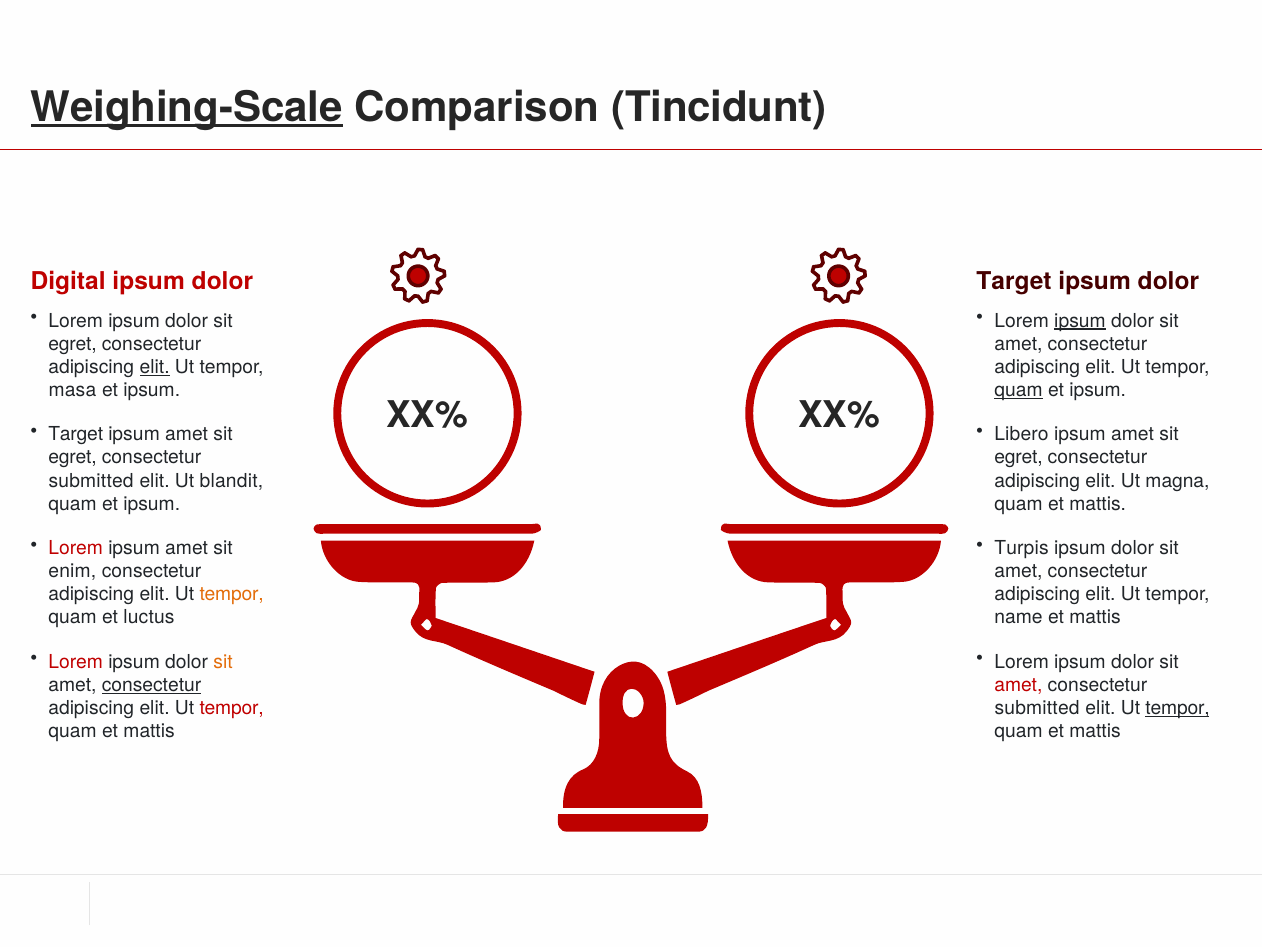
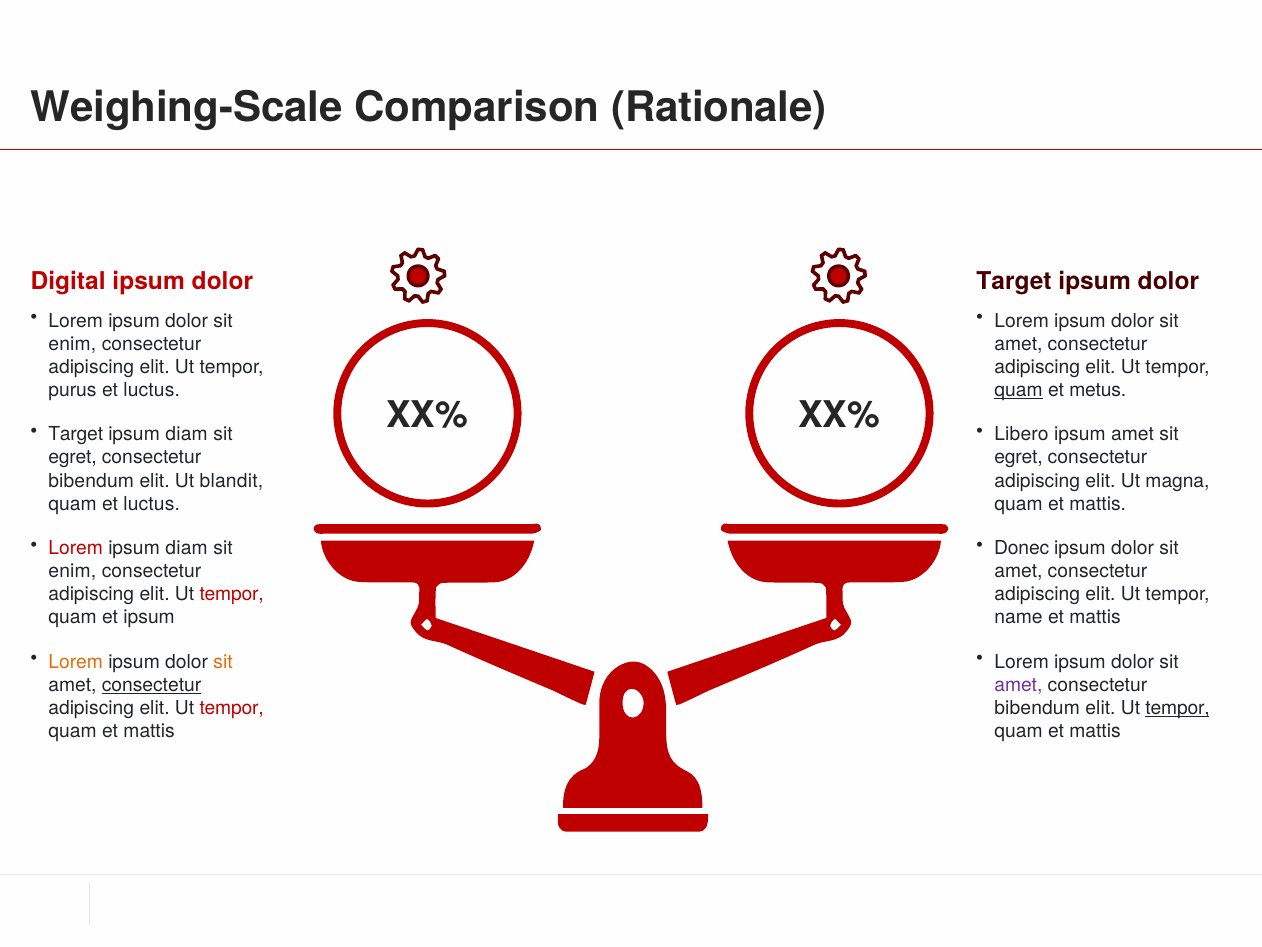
Weighing-Scale underline: present -> none
Tincidunt: Tincidunt -> Rationale
ipsum at (1080, 320) underline: present -> none
egret at (72, 344): egret -> enim
elit at (155, 367) underline: present -> none
masa: masa -> purus
ipsum at (152, 390): ipsum -> luctus
ipsum at (1098, 390): ipsum -> metus
amet at (187, 434): amet -> diam
submitted at (91, 480): submitted -> bibendum
ipsum at (152, 504): ipsum -> luctus
amet at (187, 548): amet -> diam
Turpis: Turpis -> Donec
tempor at (232, 594) colour: orange -> red
et luctus: luctus -> ipsum
Lorem at (76, 661) colour: red -> orange
amet at (1018, 685) colour: red -> purple
submitted at (1037, 708): submitted -> bibendum
